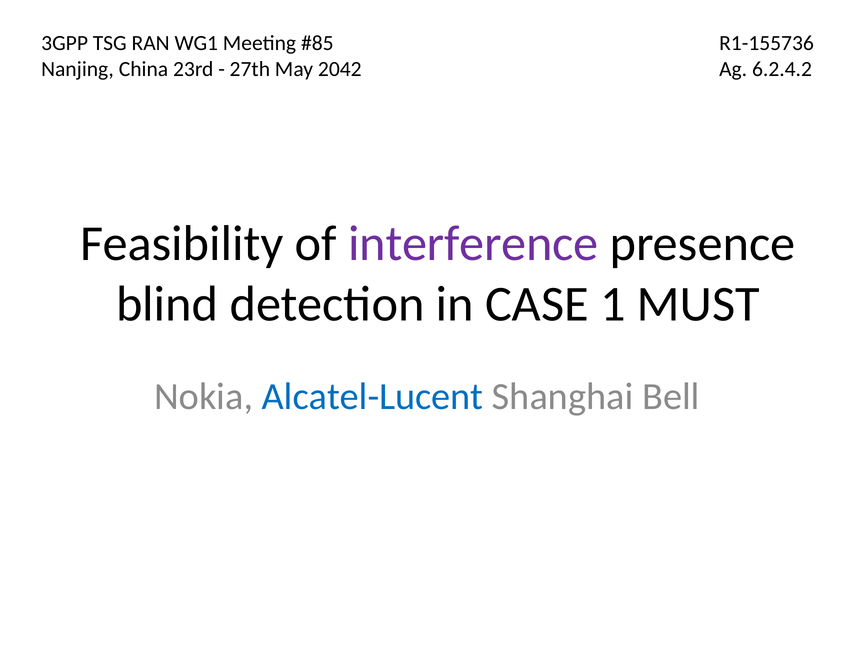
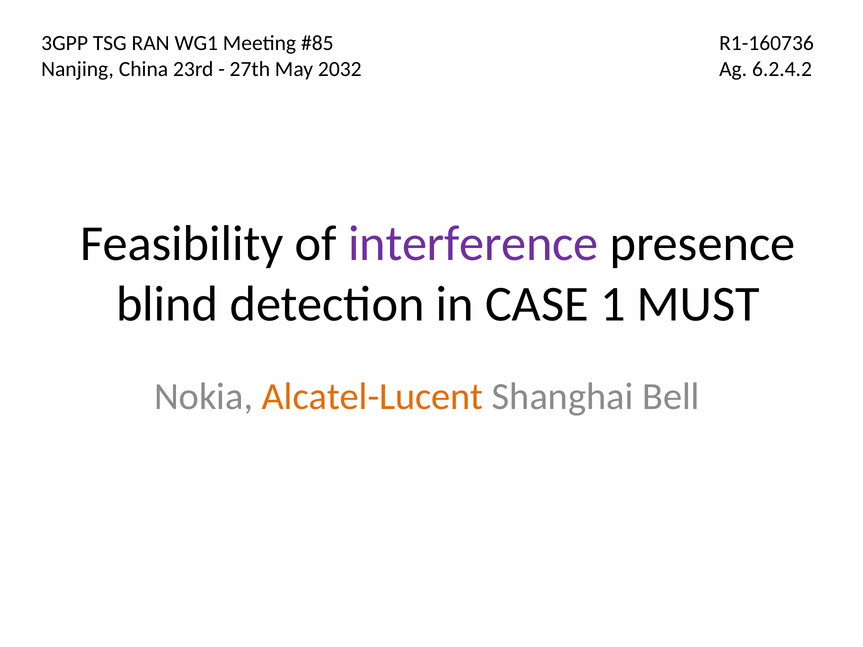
R1-155736: R1-155736 -> R1-160736
2042: 2042 -> 2032
Alcatel-Lucent colour: blue -> orange
